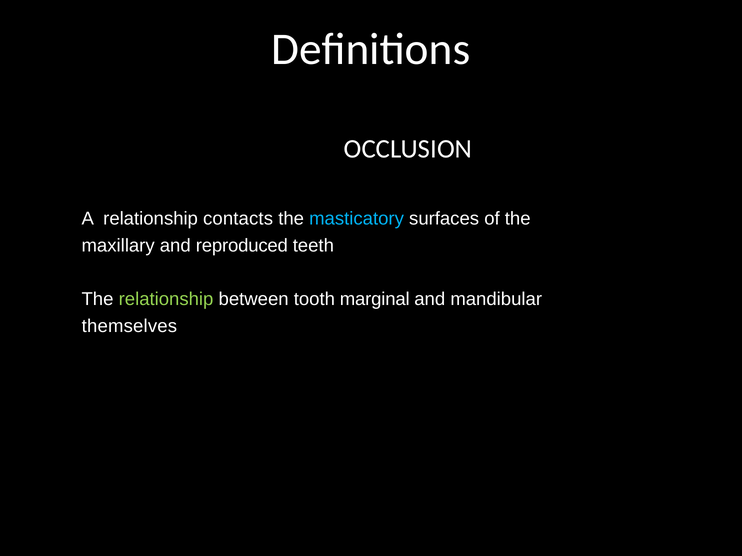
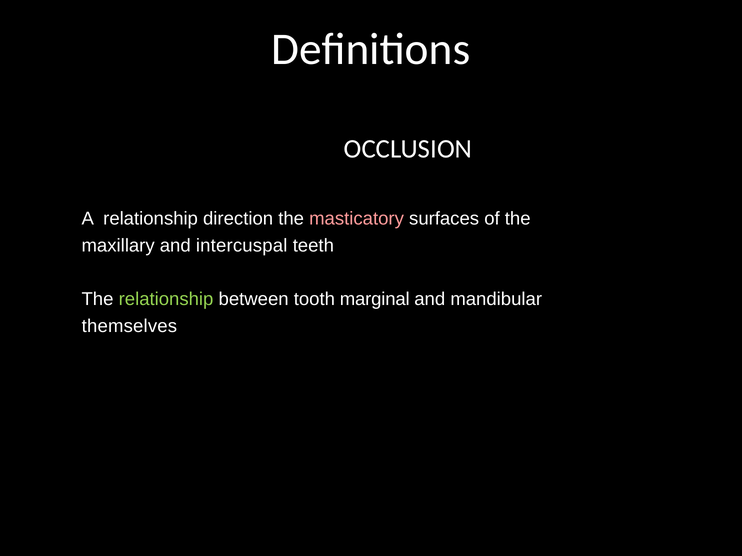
contacts: contacts -> direction
masticatory colour: light blue -> pink
reproduced: reproduced -> intercuspal
